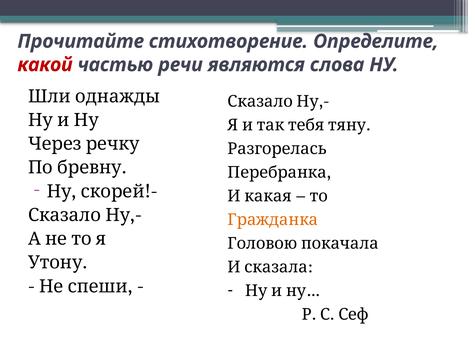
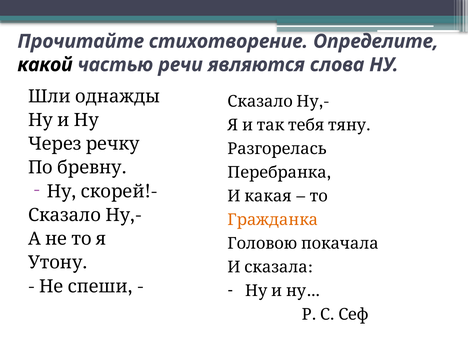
какой colour: red -> black
